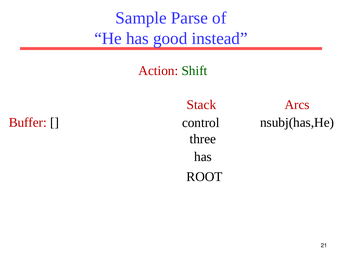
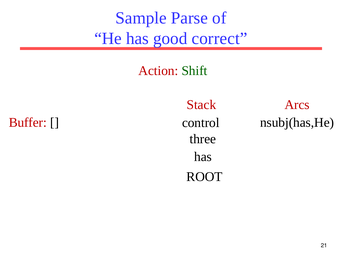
instead: instead -> correct
